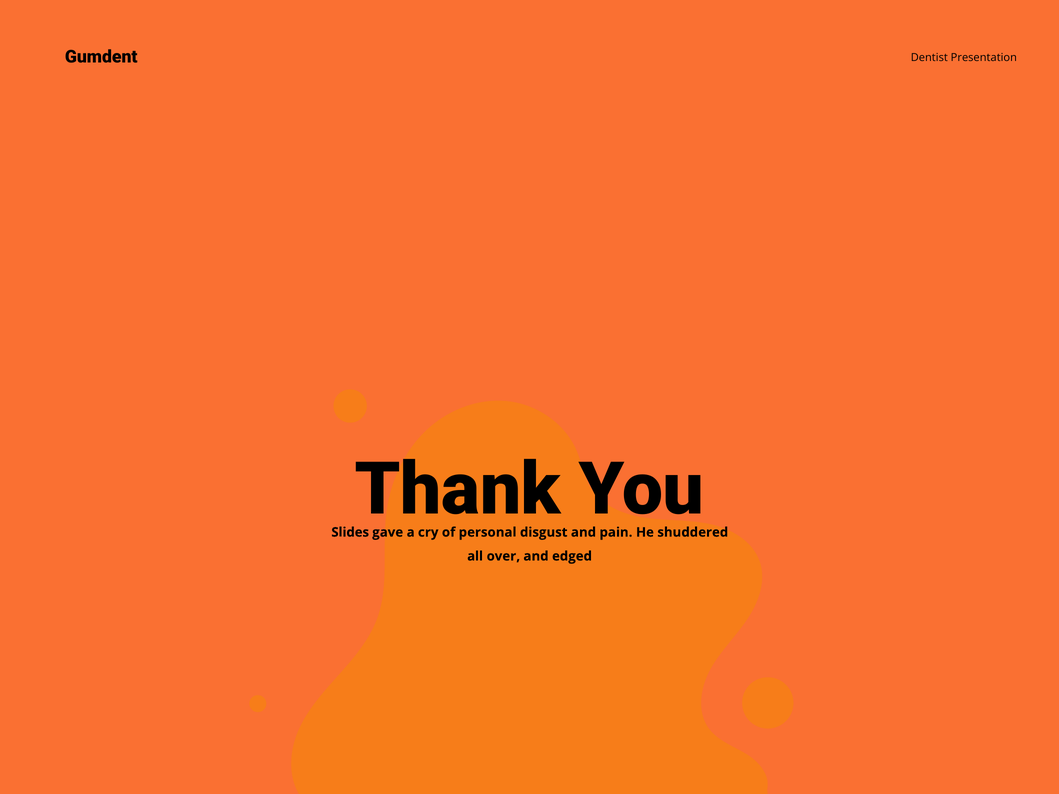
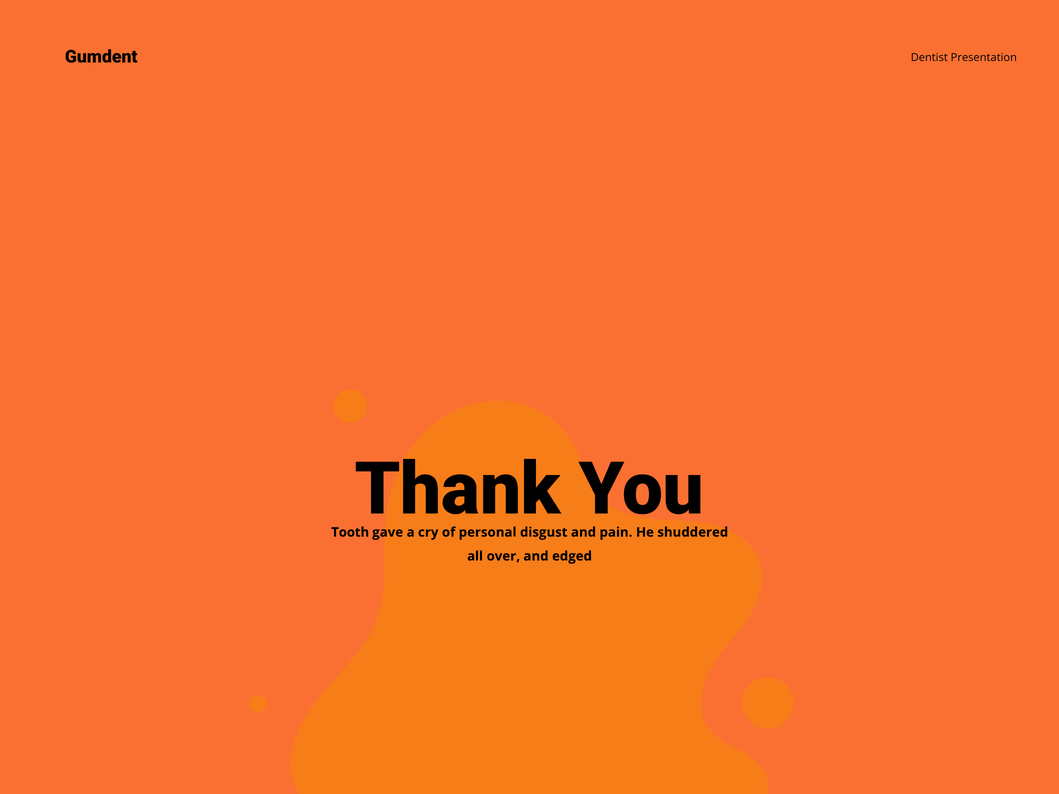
Slides: Slides -> Tooth
